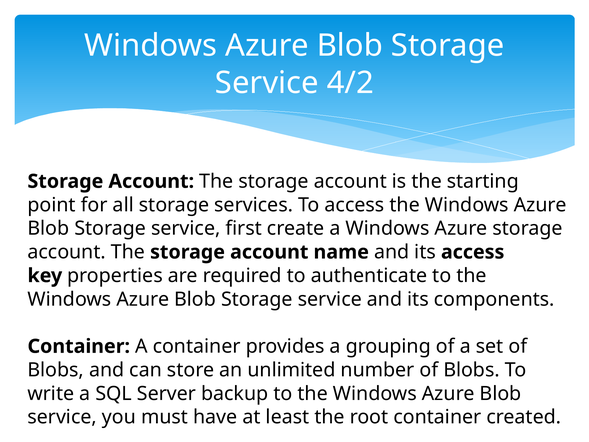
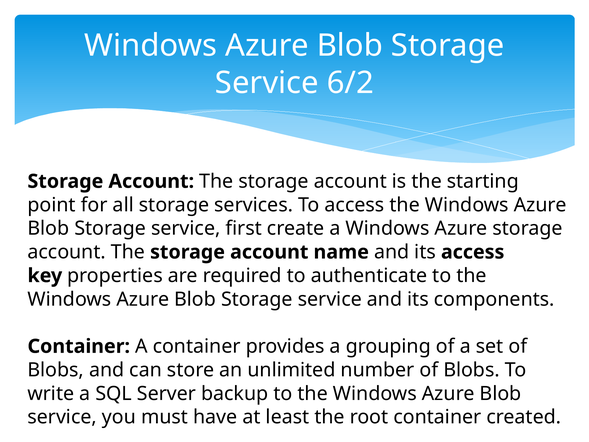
4/2: 4/2 -> 6/2
